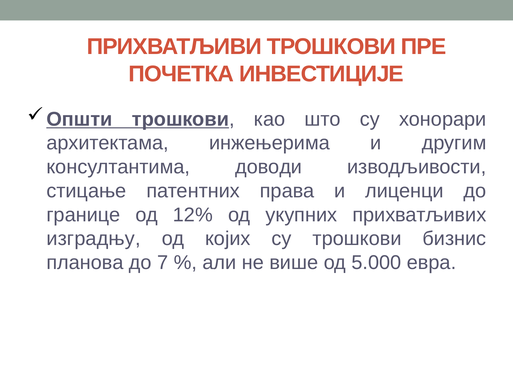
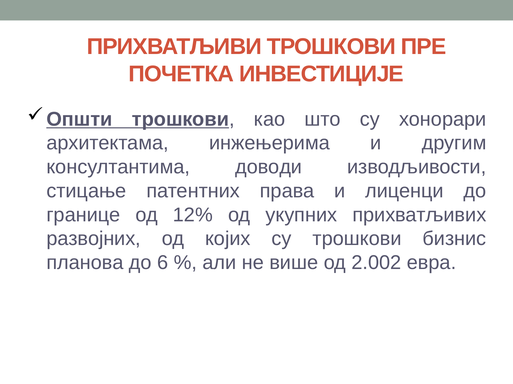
изградњу: изградњу -> развојних
7: 7 -> 6
5.000: 5.000 -> 2.002
